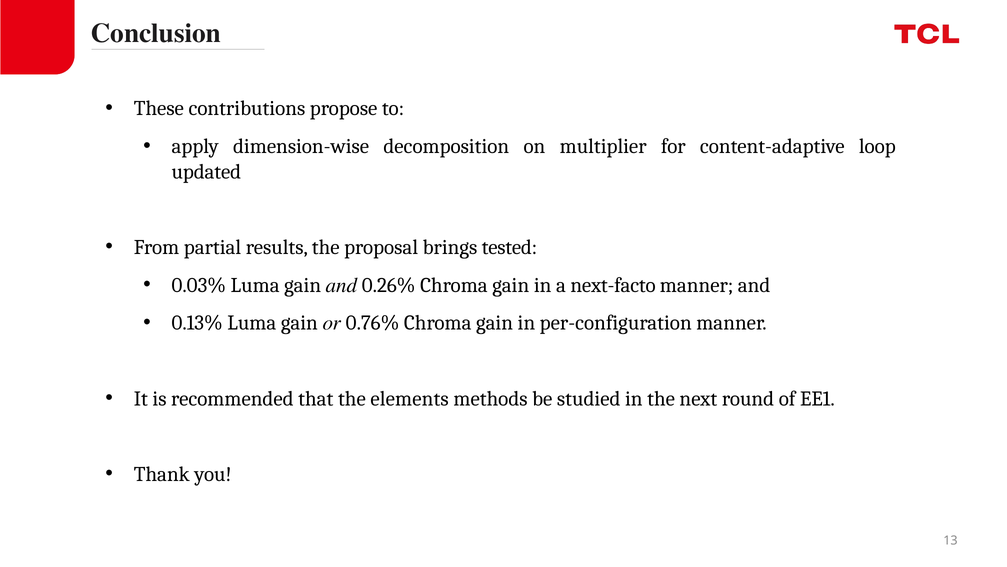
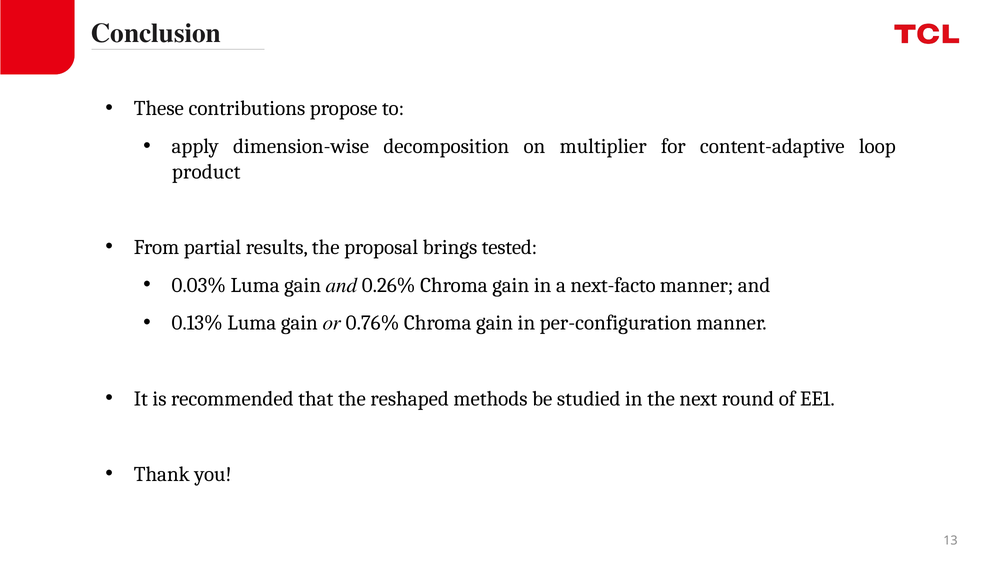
updated: updated -> product
elements: elements -> reshaped
